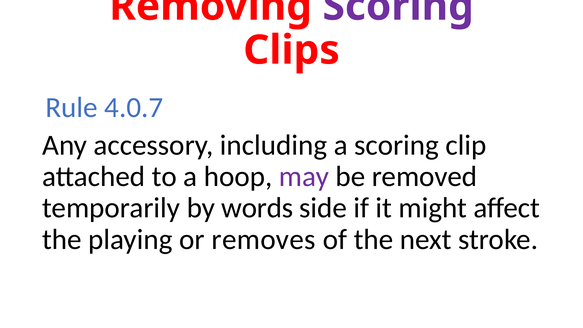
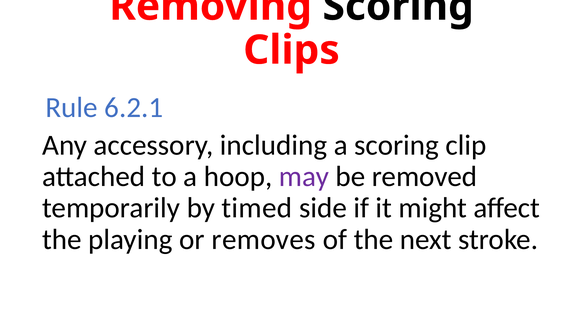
Scoring at (398, 6) colour: purple -> black
4.0.7: 4.0.7 -> 6.2.1
words: words -> timed
